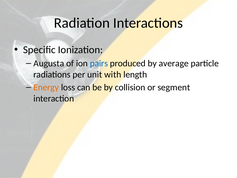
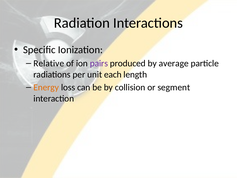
Augusta: Augusta -> Relative
pairs colour: blue -> purple
with: with -> each
